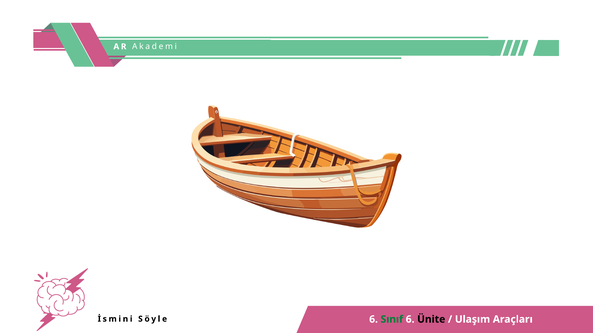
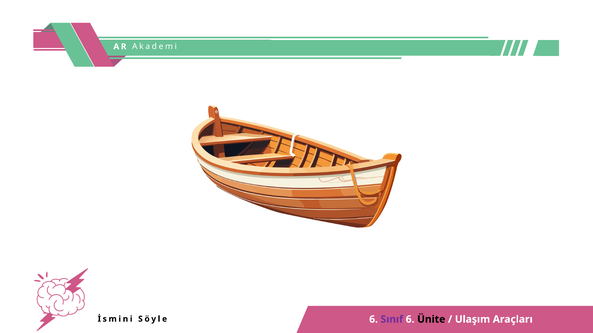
Sınıf colour: green -> purple
